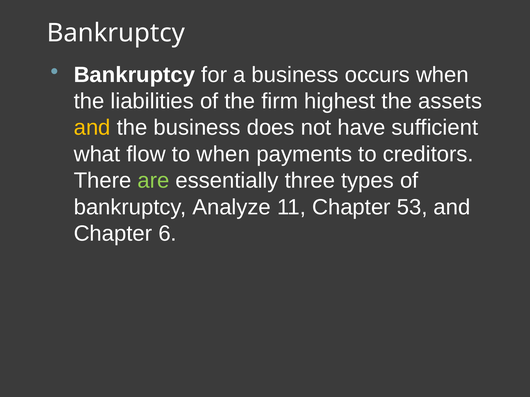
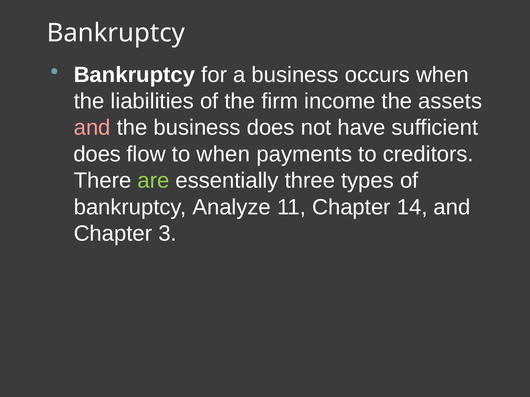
highest: highest -> income
and at (92, 128) colour: yellow -> pink
what at (97, 154): what -> does
53: 53 -> 14
6: 6 -> 3
